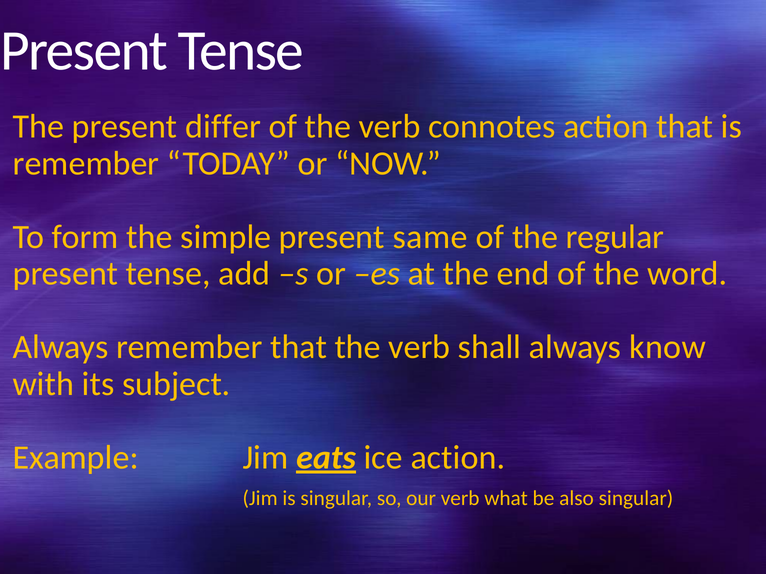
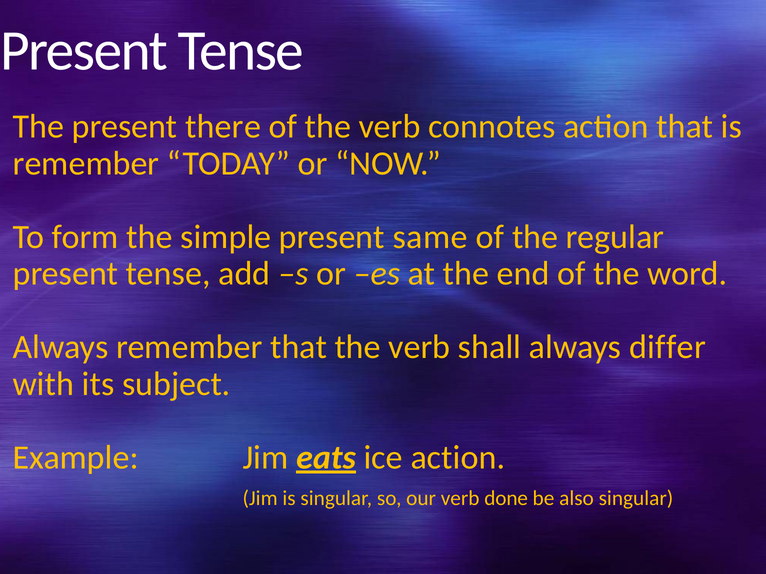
differ: differ -> there
know: know -> differ
what: what -> done
